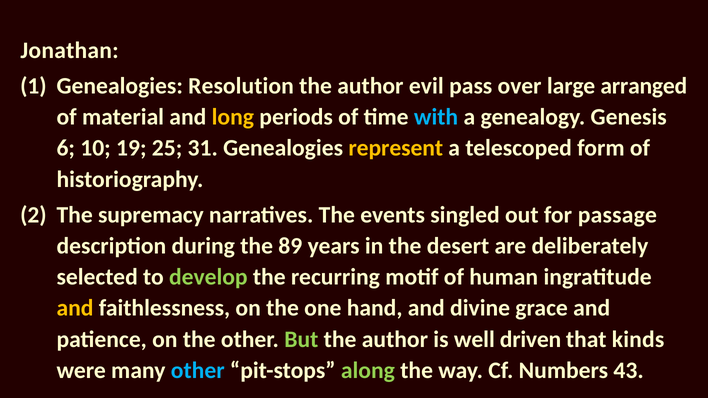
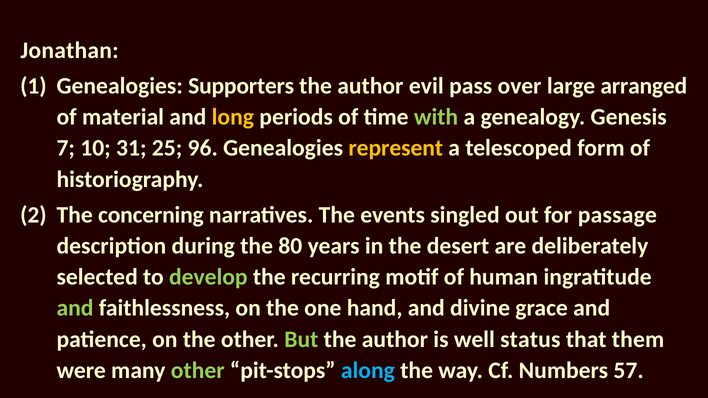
Resolution: Resolution -> Supporters
with colour: light blue -> light green
6: 6 -> 7
19: 19 -> 31
31: 31 -> 96
supremacy: supremacy -> concerning
89: 89 -> 80
and at (75, 308) colour: yellow -> light green
driven: driven -> status
kinds: kinds -> them
other at (198, 371) colour: light blue -> light green
along colour: light green -> light blue
43: 43 -> 57
